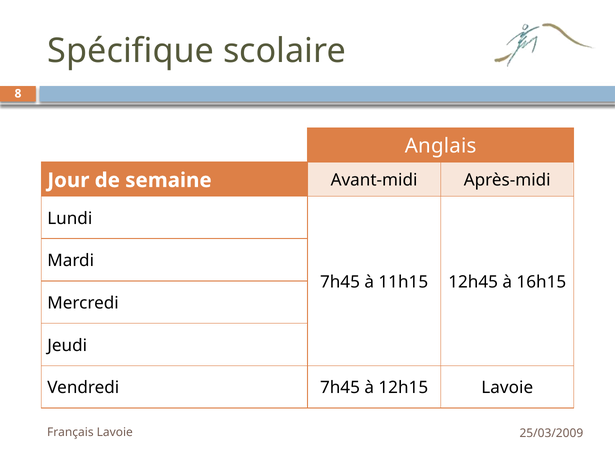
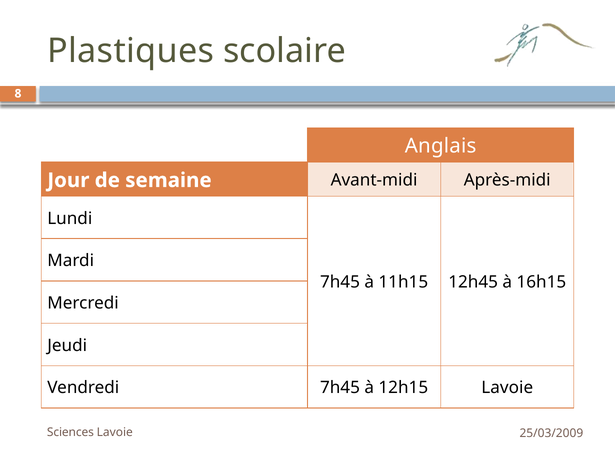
Spécifique: Spécifique -> Plastiques
Français: Français -> Sciences
